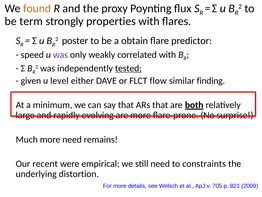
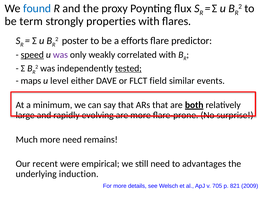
found colour: orange -> blue
obtain: obtain -> efforts
speed underline: none -> present
given: given -> maps
flow: flow -> field
finding: finding -> events
constraints: constraints -> advantages
distortion: distortion -> induction
